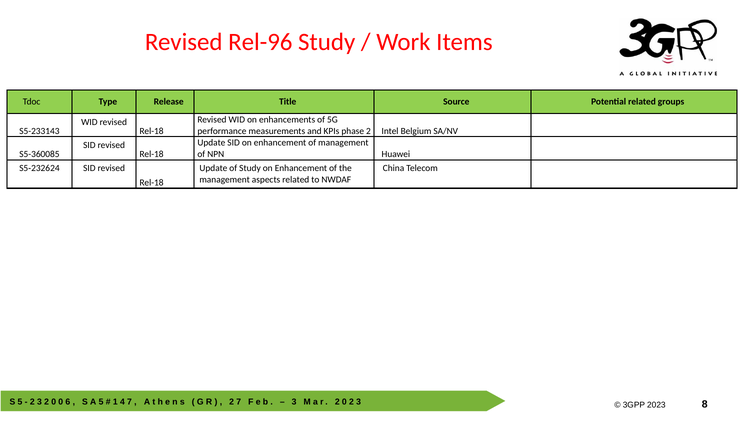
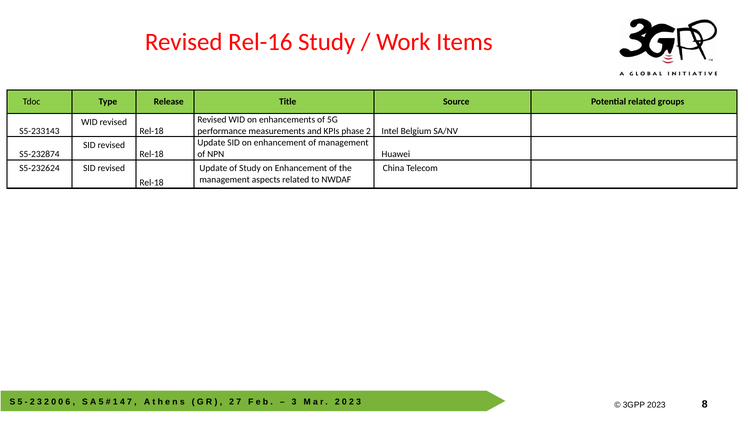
Rel-96: Rel-96 -> Rel-16
S5-360085: S5-360085 -> S5-232874
